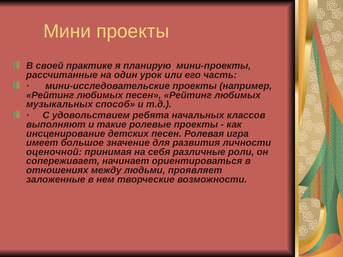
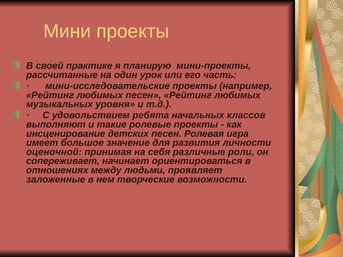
способ: способ -> уровня
